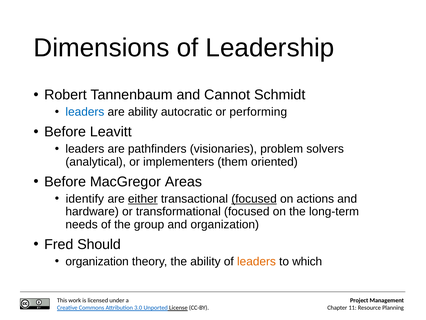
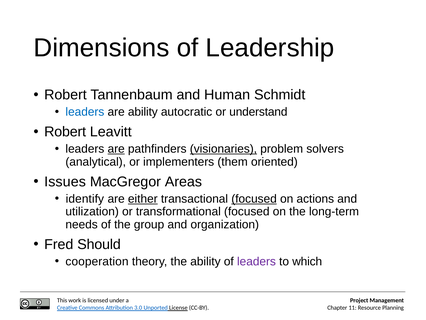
Cannot: Cannot -> Human
performing: performing -> understand
Before at (65, 132): Before -> Robert
are at (116, 149) underline: none -> present
visionaries underline: none -> present
Before at (65, 182): Before -> Issues
hardware: hardware -> utilization
organization at (97, 261): organization -> cooperation
leaders at (256, 261) colour: orange -> purple
